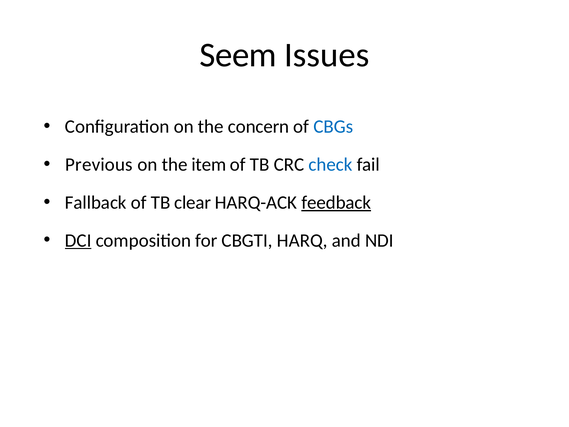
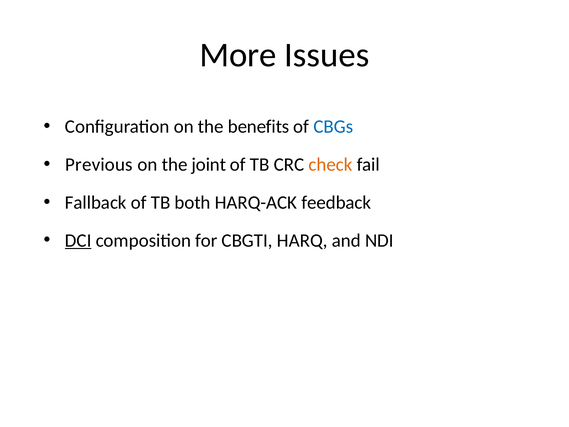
Seem: Seem -> More
concern: concern -> benefits
item: item -> joint
check colour: blue -> orange
clear: clear -> both
feedback underline: present -> none
